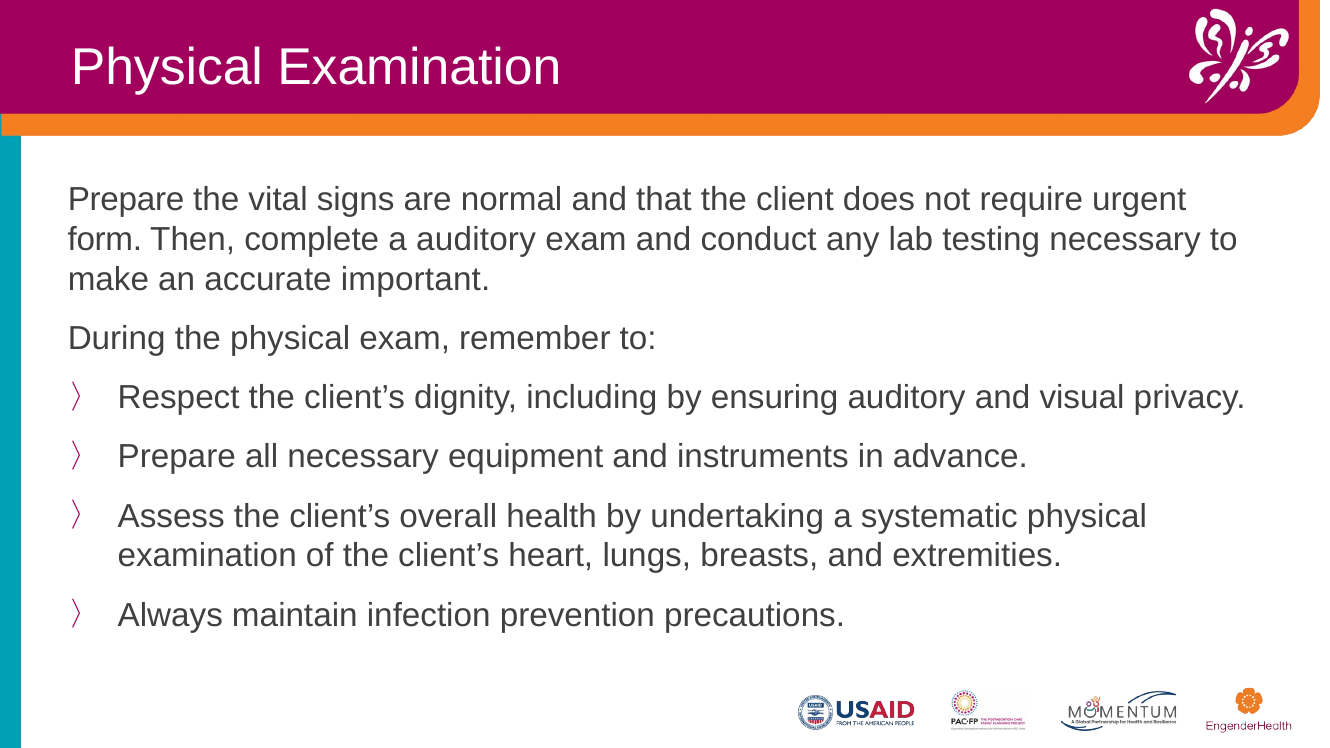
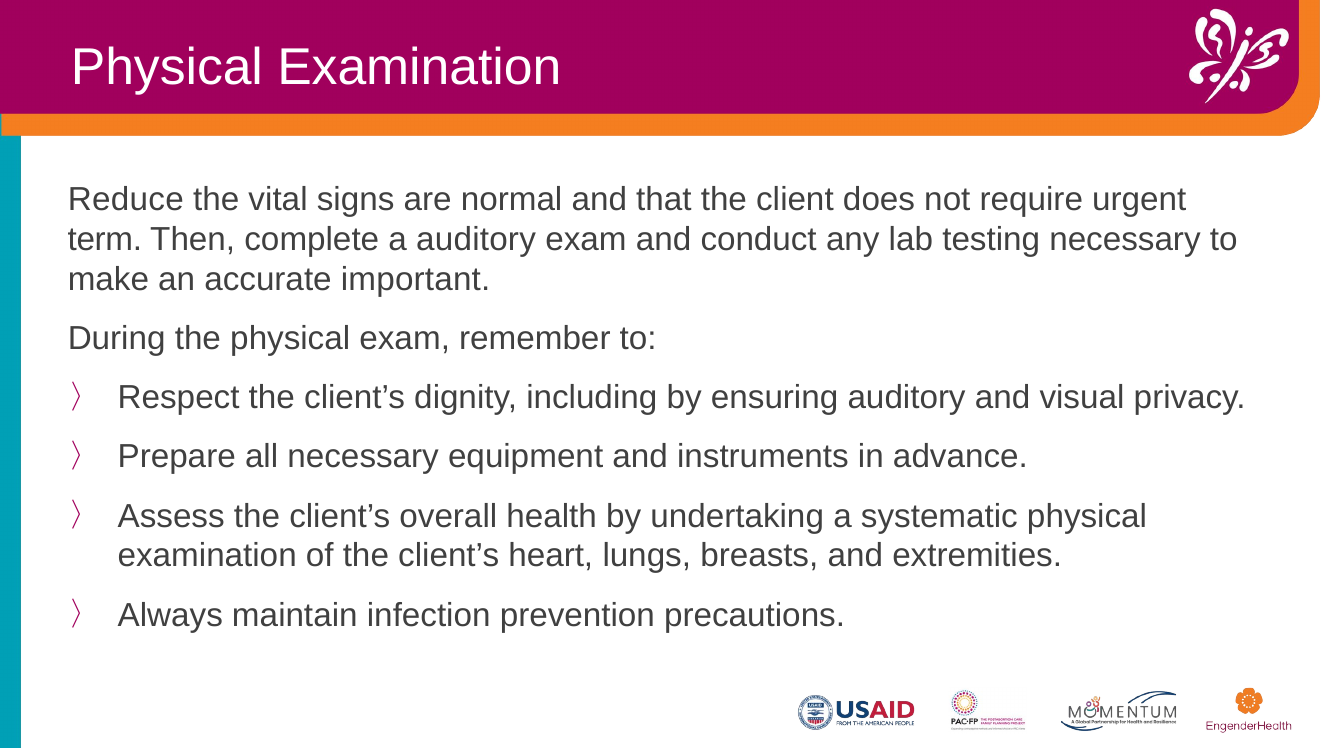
Prepare at (126, 199): Prepare -> Reduce
form: form -> term
